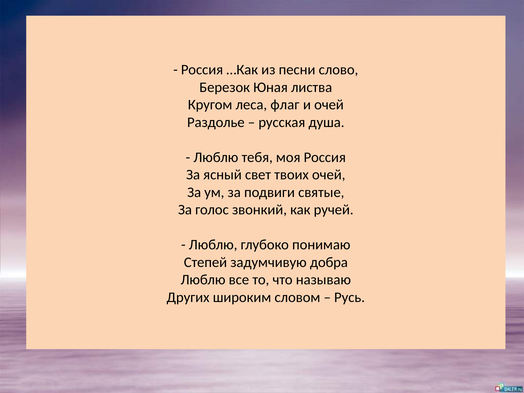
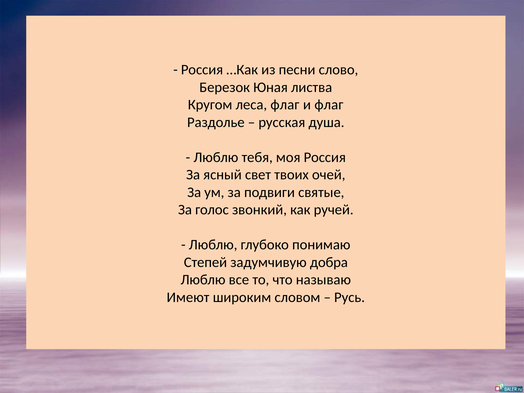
и очей: очей -> флаг
Других: Других -> Имеют
